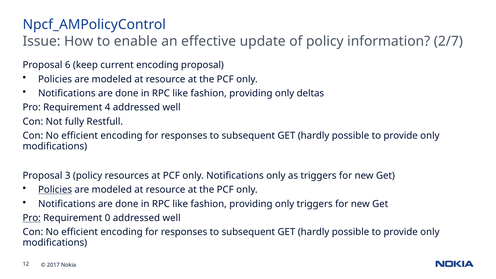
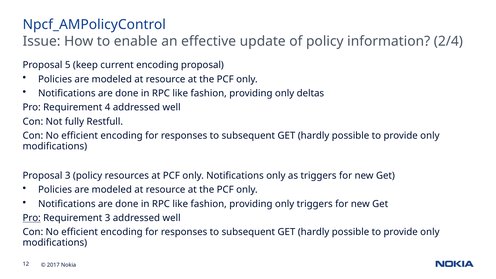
2/7: 2/7 -> 2/4
6: 6 -> 5
Policies at (55, 190) underline: present -> none
Requirement 0: 0 -> 3
